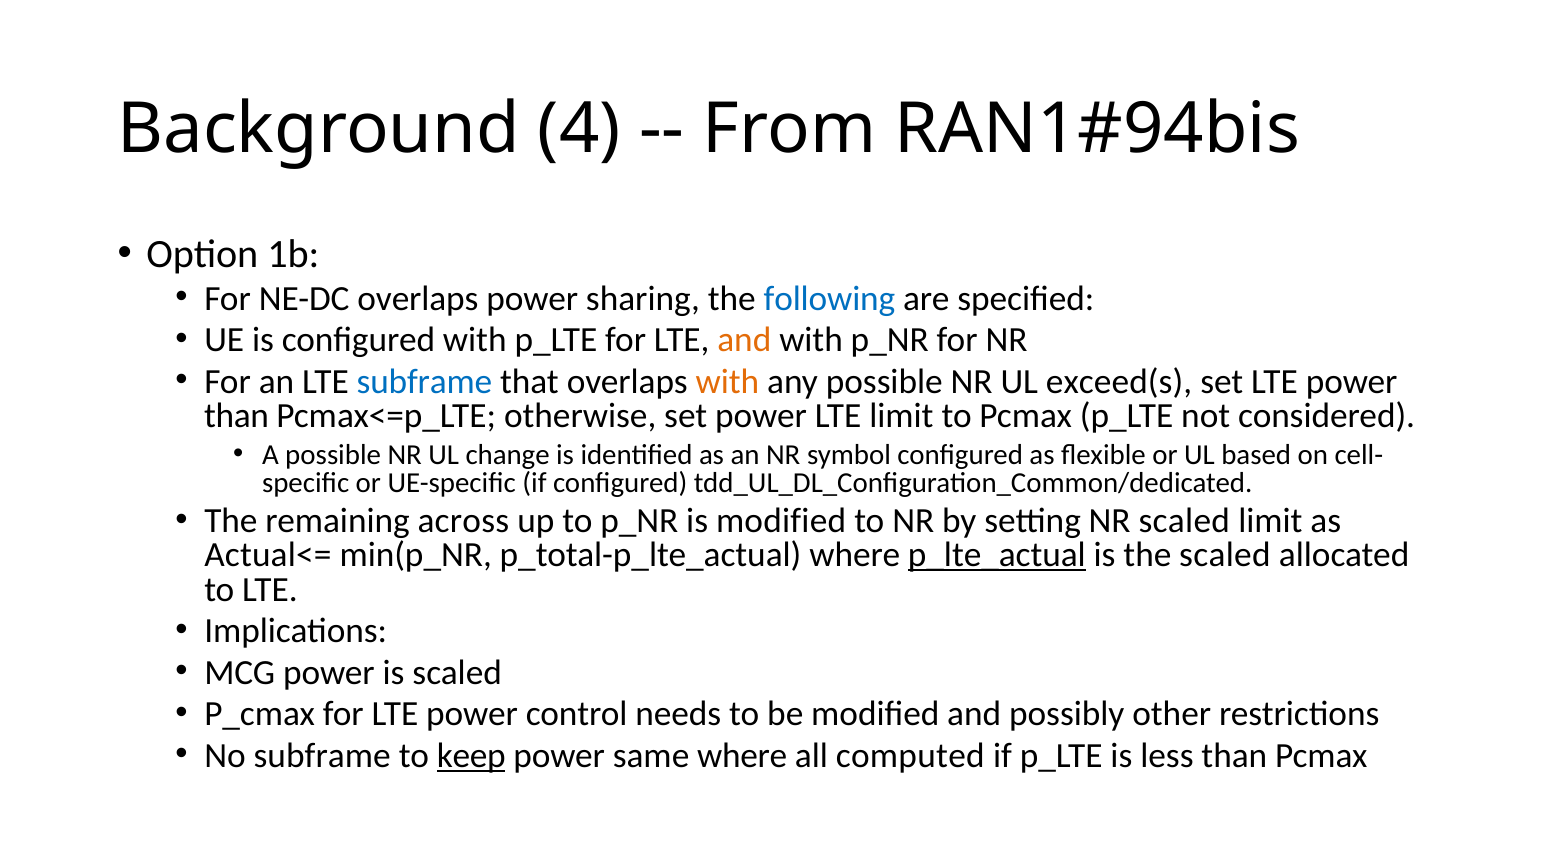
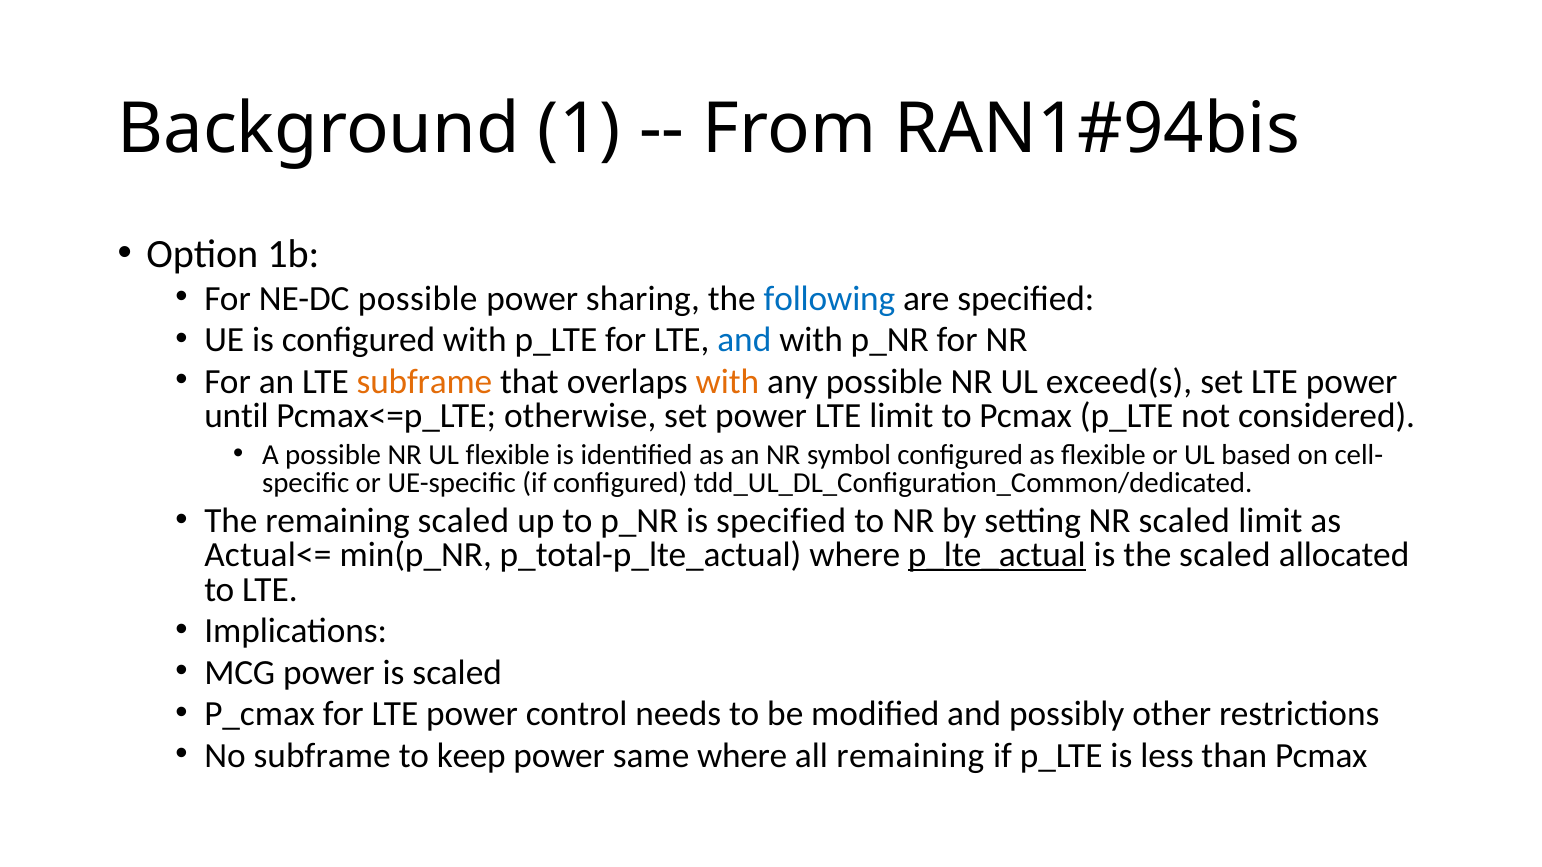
4: 4 -> 1
NE-DC overlaps: overlaps -> possible
and at (744, 340) colour: orange -> blue
subframe at (424, 382) colour: blue -> orange
than at (237, 416): than -> until
UL change: change -> flexible
remaining across: across -> scaled
is modified: modified -> specified
keep underline: present -> none
all computed: computed -> remaining
